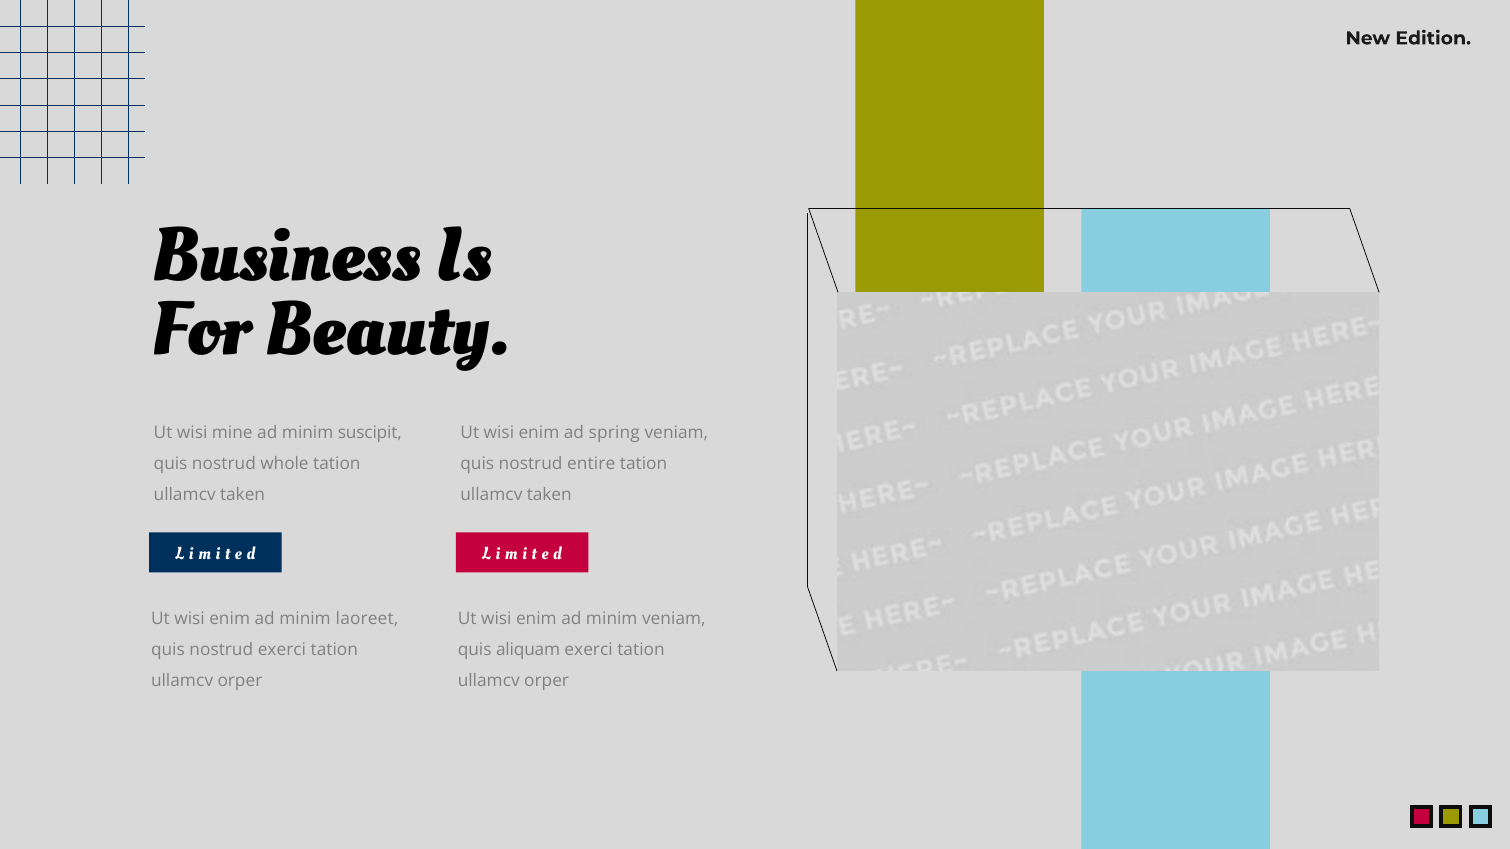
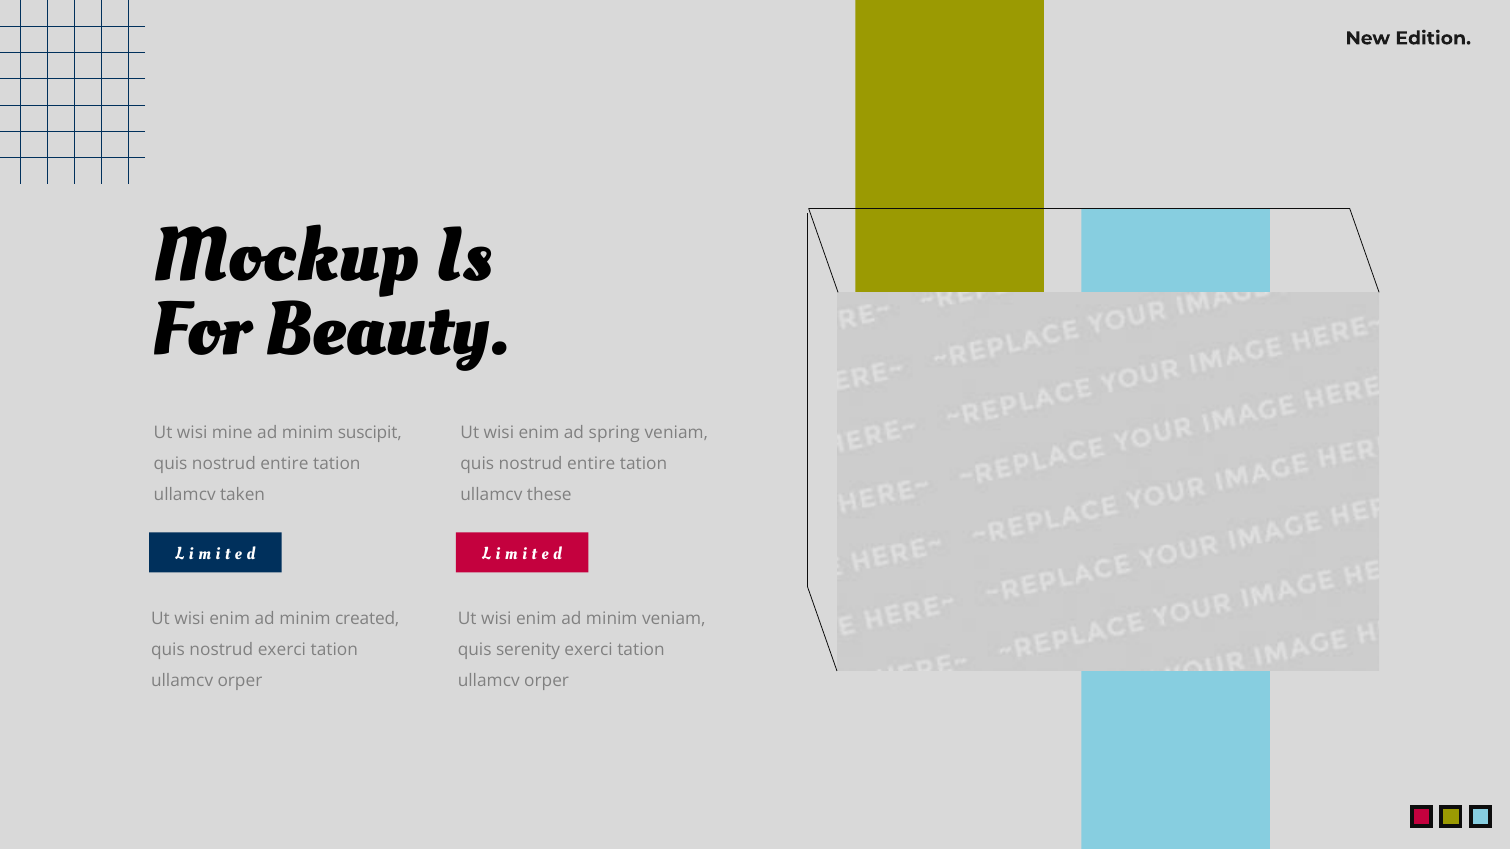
Business: Business -> Mockup
whole at (285, 464): whole -> entire
taken at (549, 495): taken -> these
laoreet: laoreet -> created
aliquam: aliquam -> serenity
